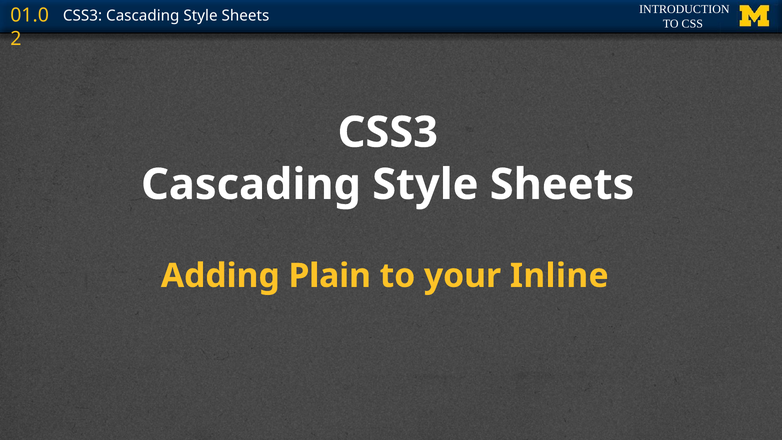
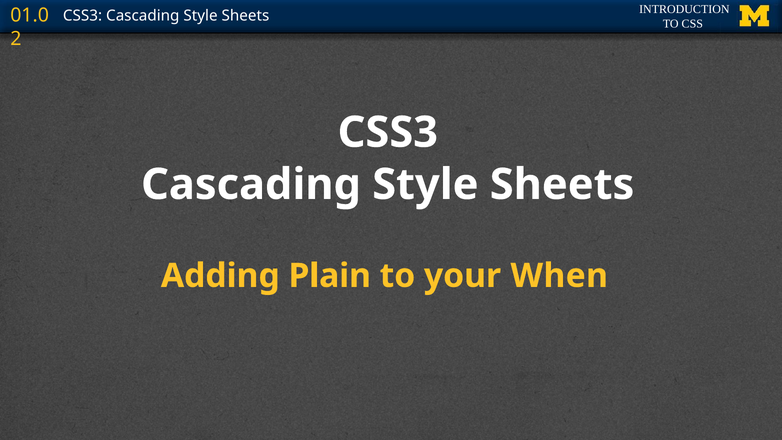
Inline: Inline -> When
